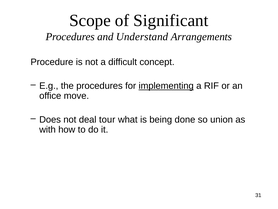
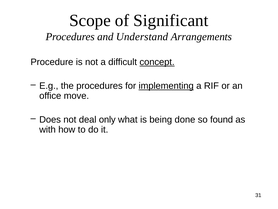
concept underline: none -> present
tour: tour -> only
union: union -> found
